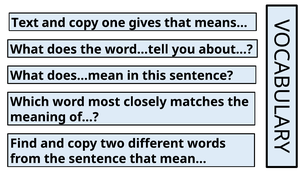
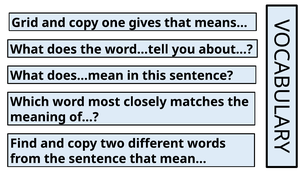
Text: Text -> Grid
